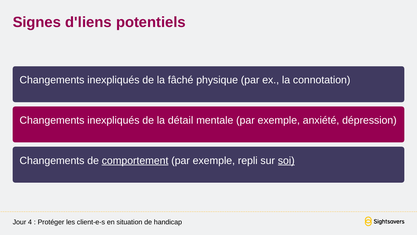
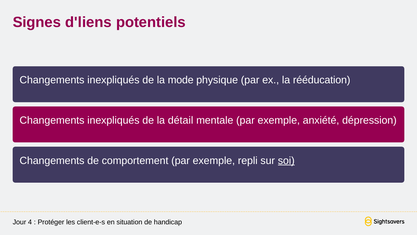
fâché: fâché -> mode
connotation: connotation -> rééducation
comportement underline: present -> none
